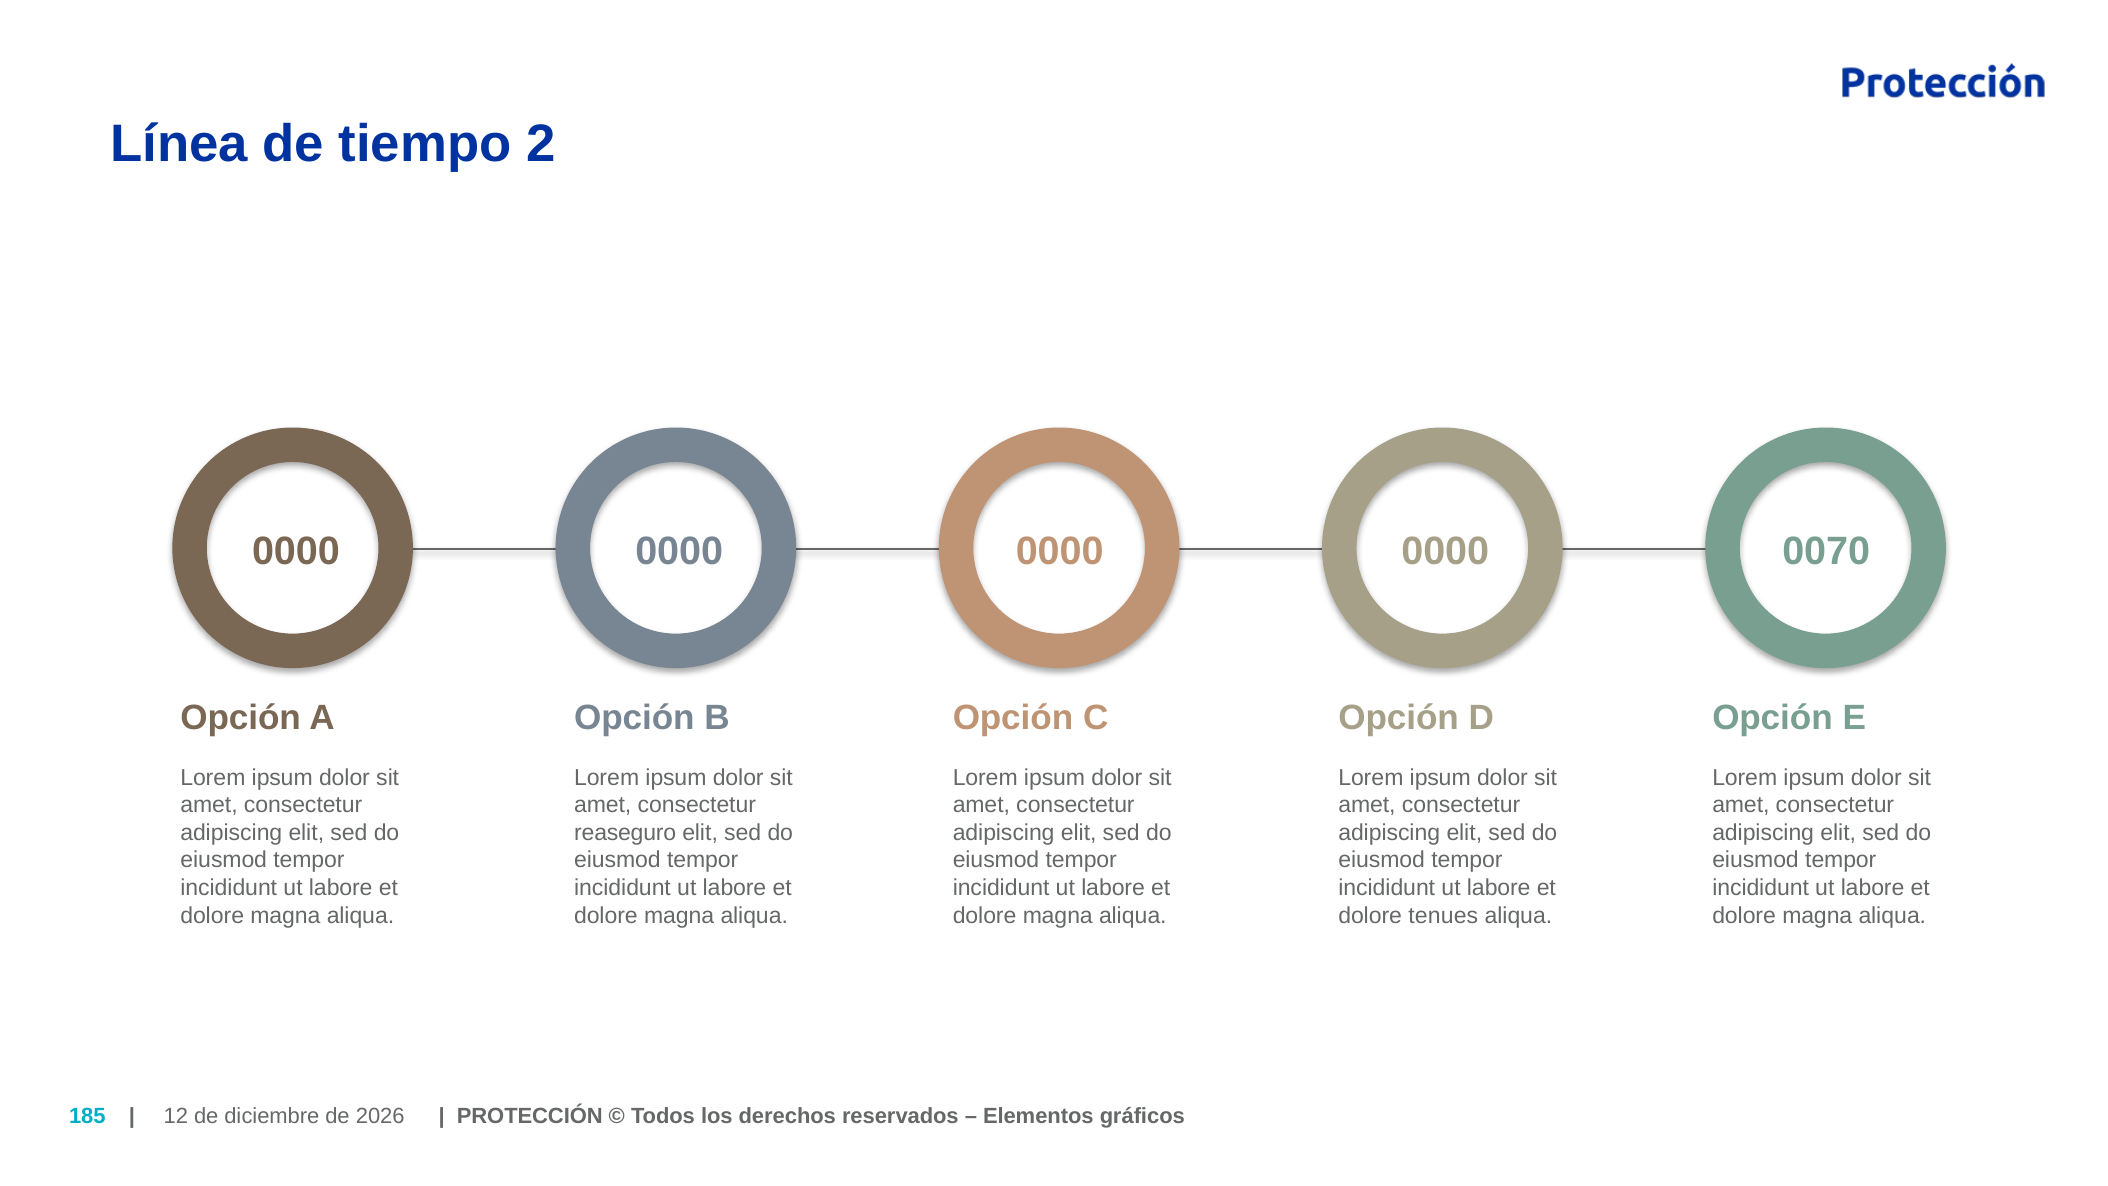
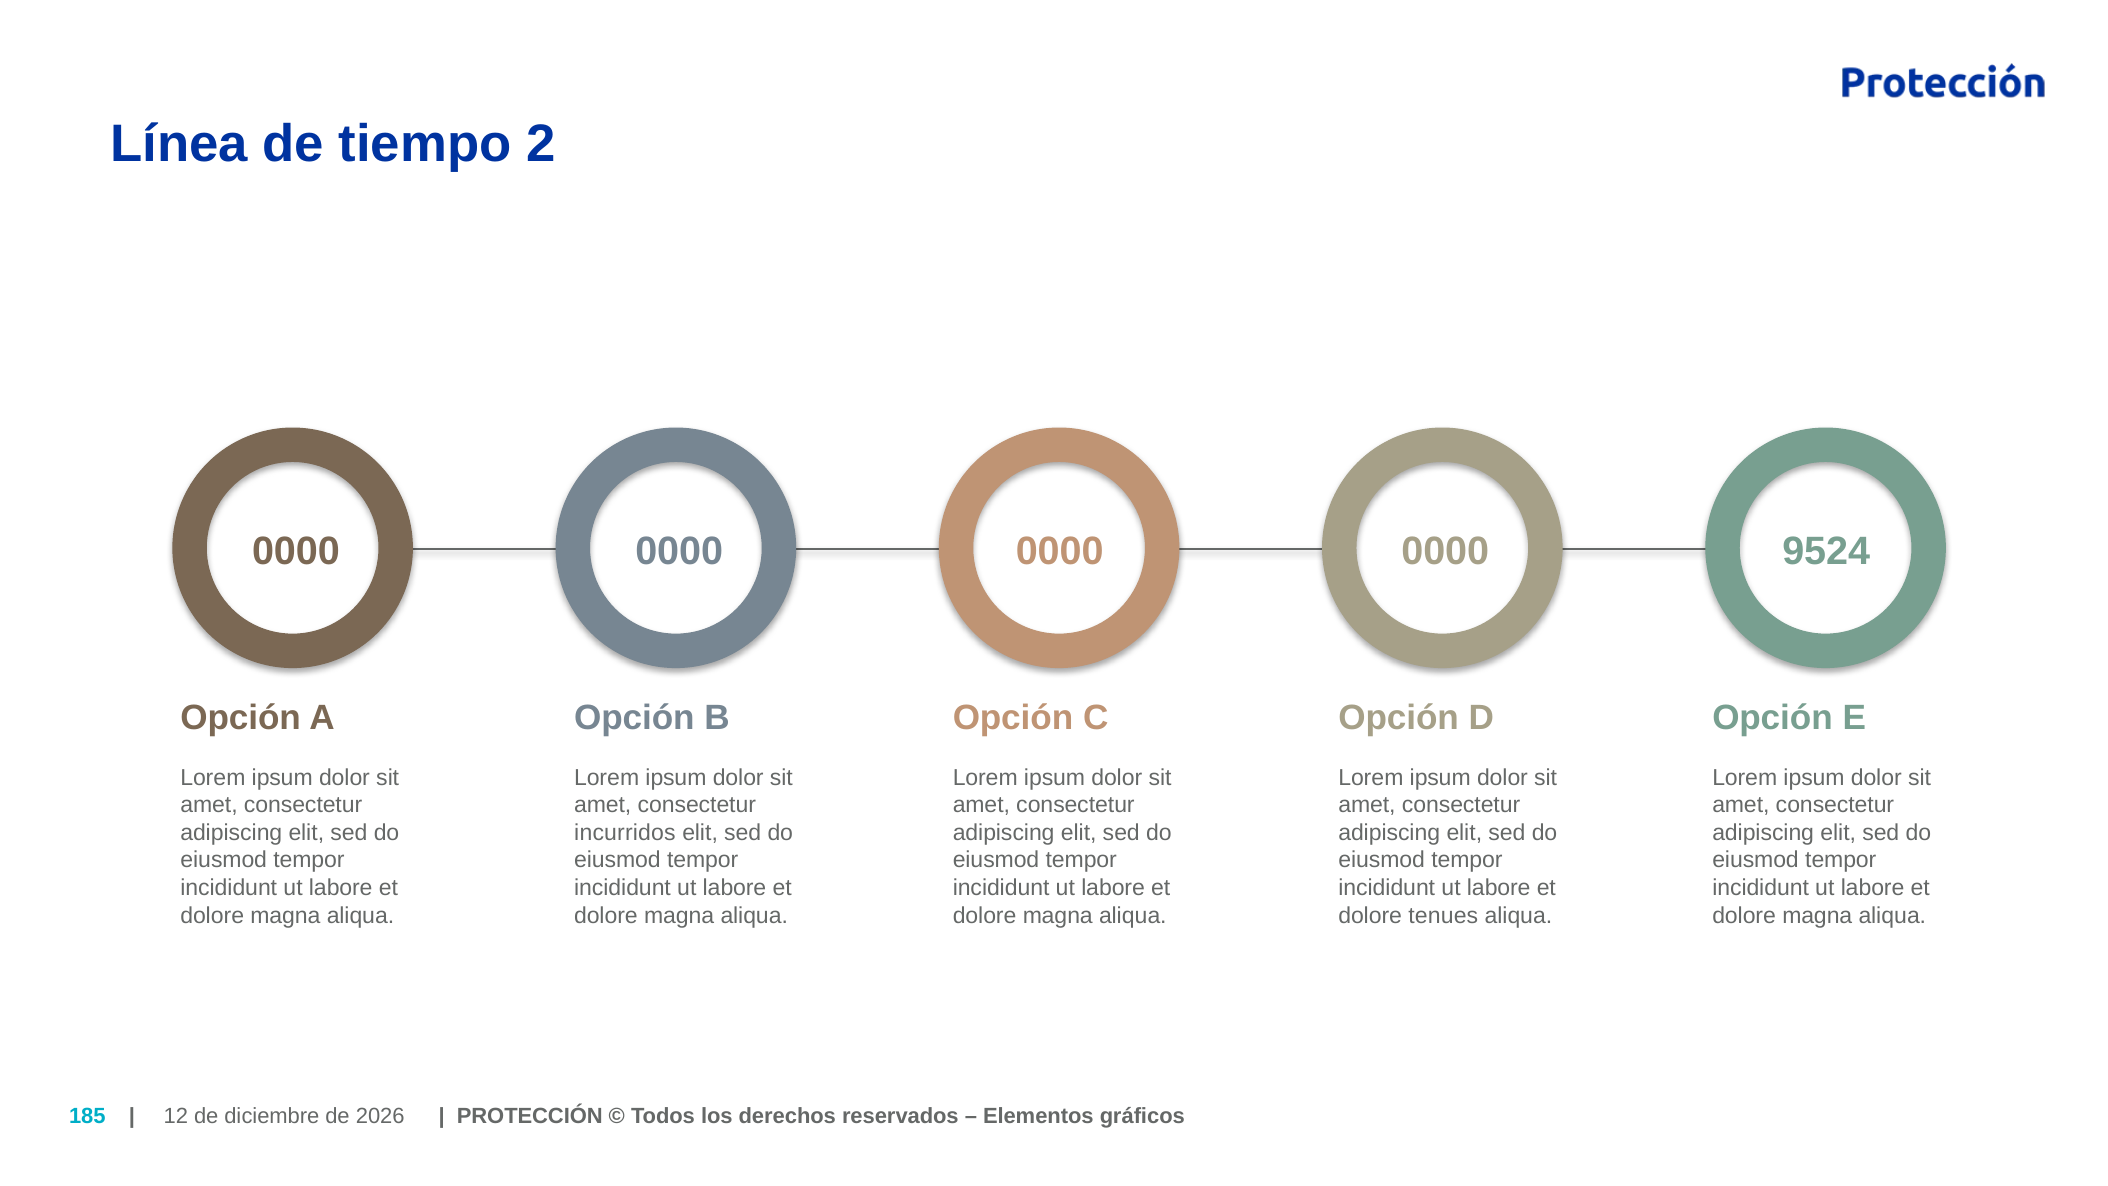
0070: 0070 -> 9524
reaseguro: reaseguro -> incurridos
